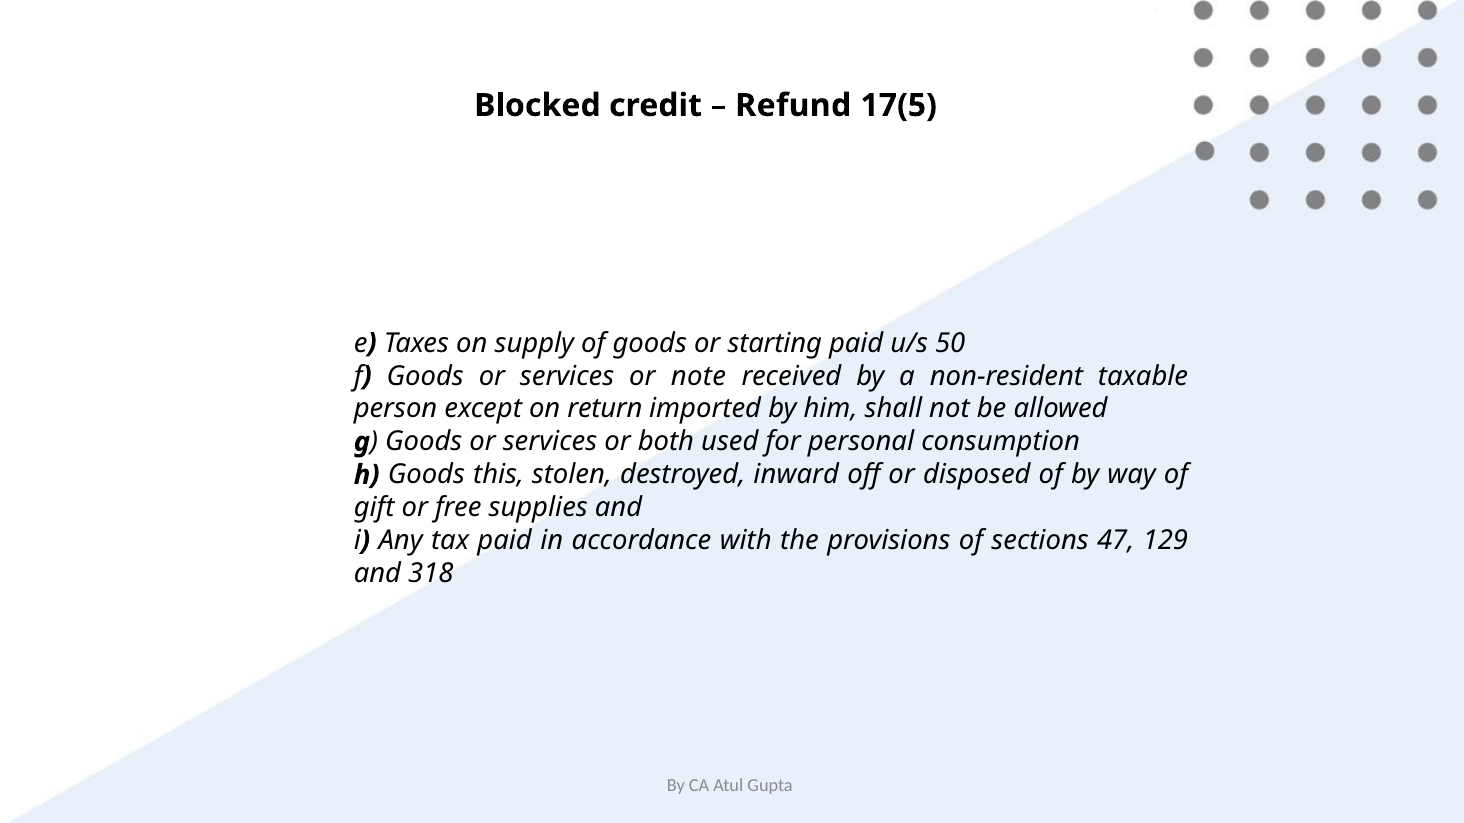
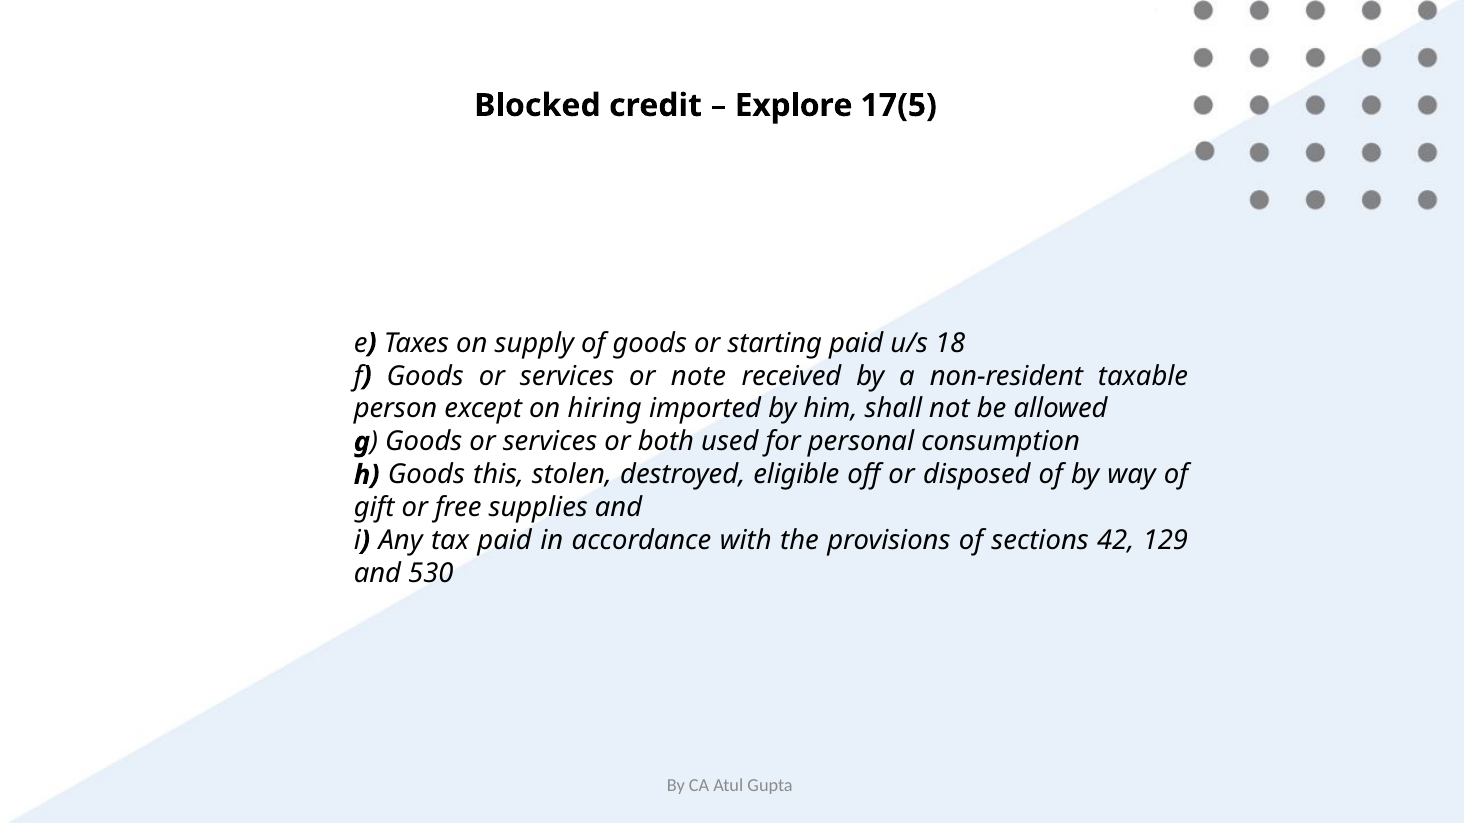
Refund: Refund -> Explore
50: 50 -> 18
return: return -> hiring
inward: inward -> eligible
47: 47 -> 42
318: 318 -> 530
